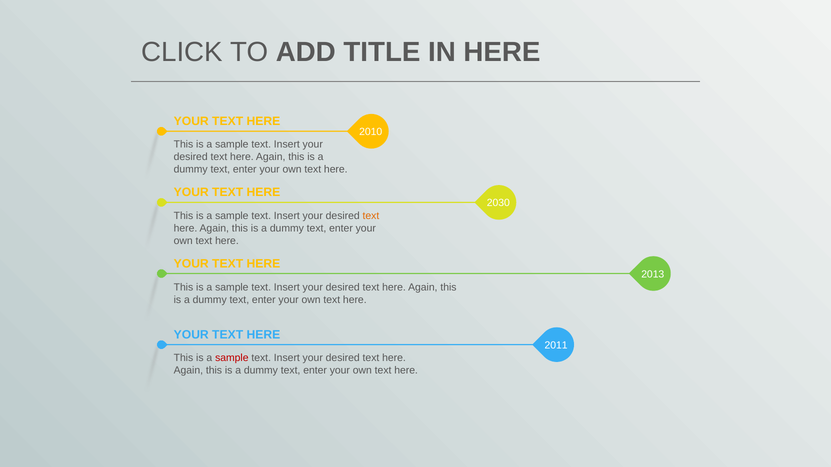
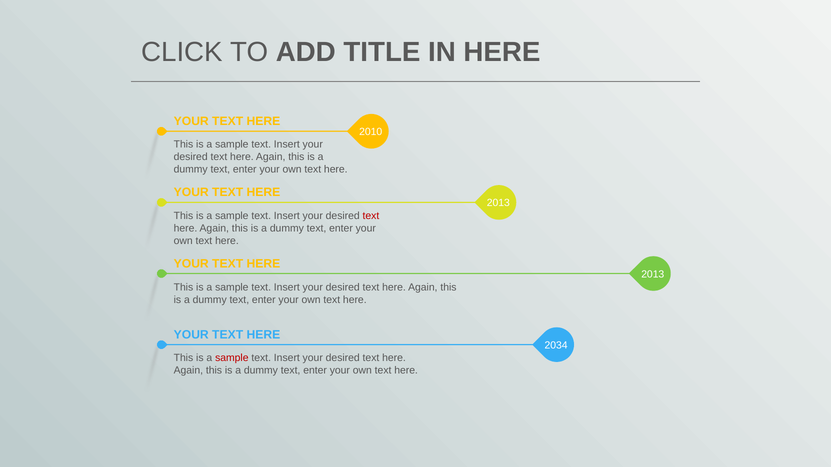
2030 at (498, 203): 2030 -> 2013
text at (371, 216) colour: orange -> red
2011: 2011 -> 2034
